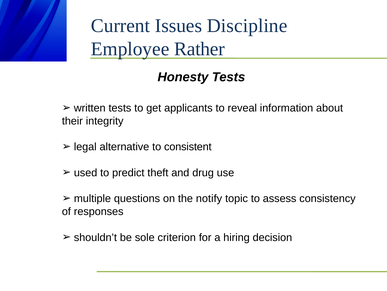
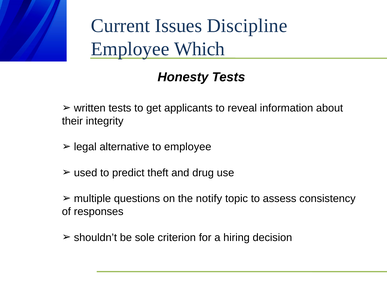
Rather: Rather -> Which
to consistent: consistent -> employee
